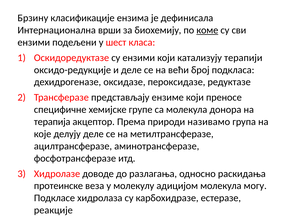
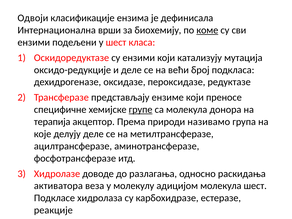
Брзину: Брзину -> Одвоји
терапији: терапији -> мутација
групе underline: none -> present
протеинске: протеинске -> активатора
молекула могу: могу -> шест
